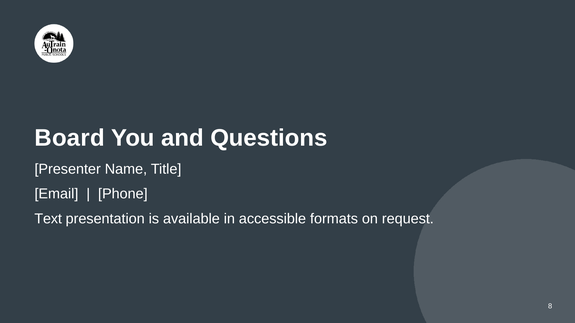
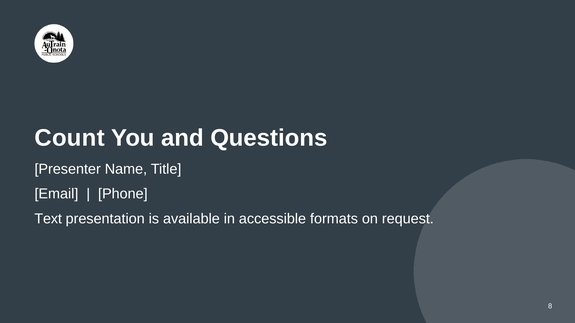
Board: Board -> Count
